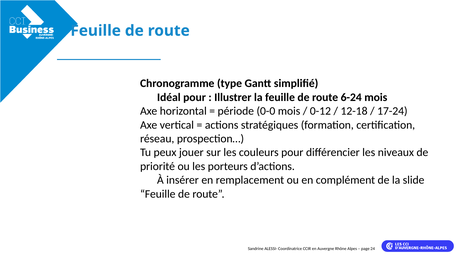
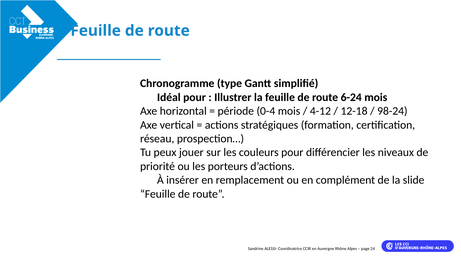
0-0: 0-0 -> 0-4
0-12: 0-12 -> 4-12
17-24: 17-24 -> 98-24
